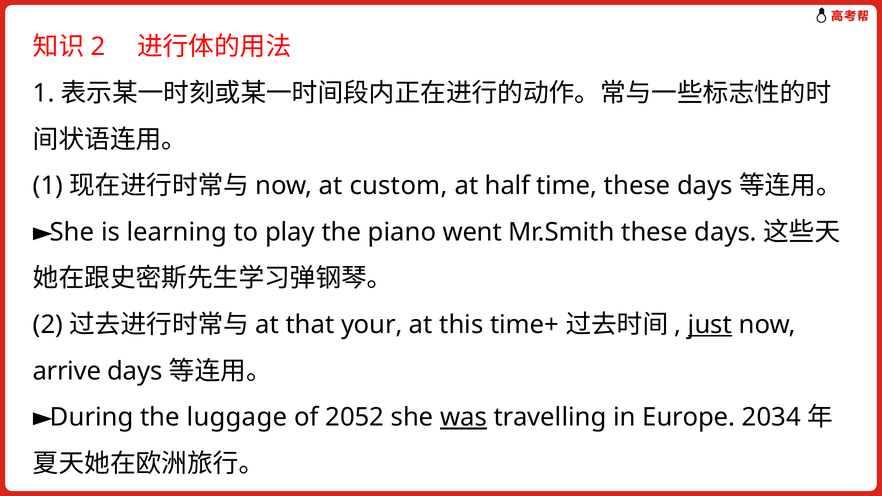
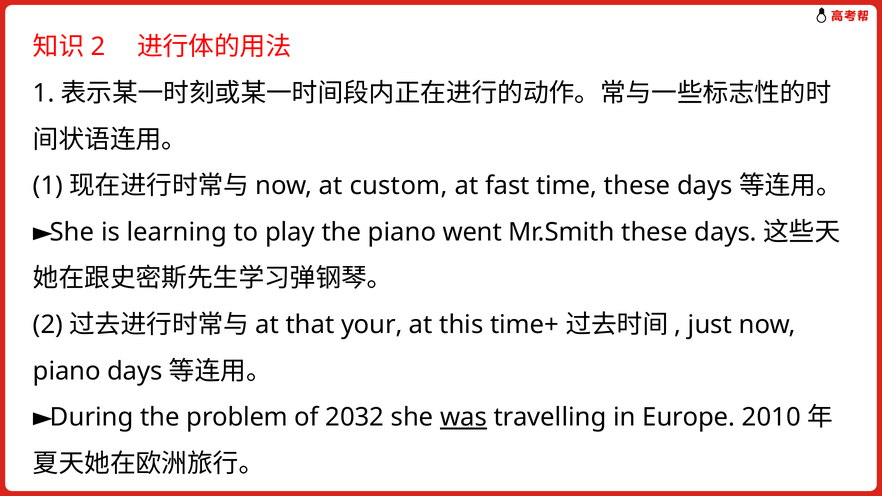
half: half -> fast
just underline: present -> none
arrive at (67, 371): arrive -> piano
luggage: luggage -> problem
2052: 2052 -> 2032
2034: 2034 -> 2010
